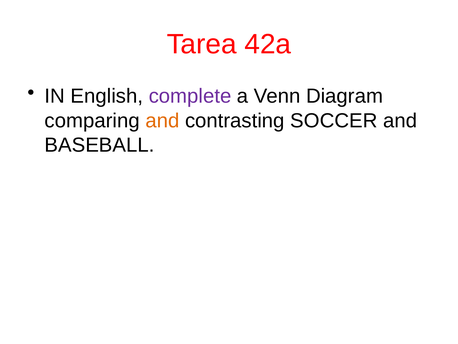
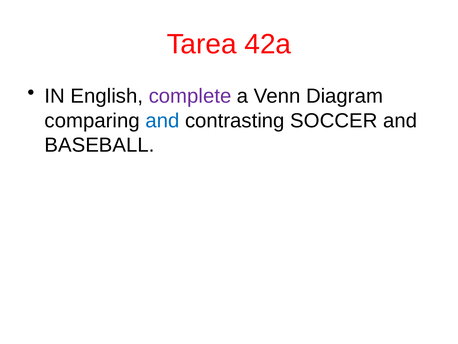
and at (162, 121) colour: orange -> blue
